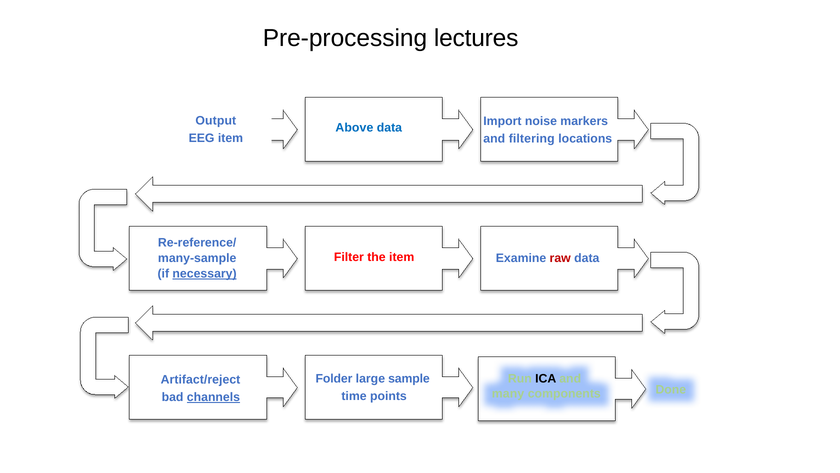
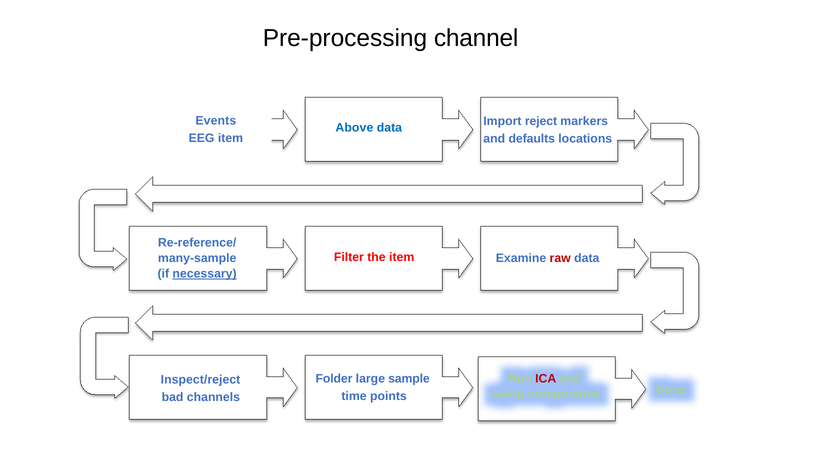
lectures: lectures -> channel
Output: Output -> Events
noise: noise -> reject
filtering: filtering -> defaults
ICA colour: black -> red
Artifact/reject: Artifact/reject -> Inspect/reject
many: many -> using
channels underline: present -> none
